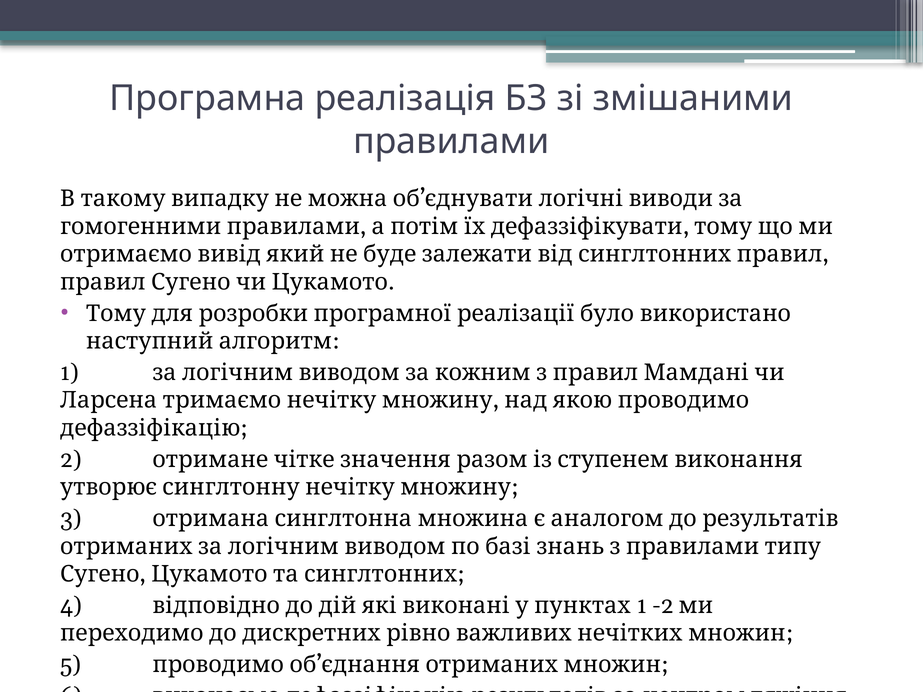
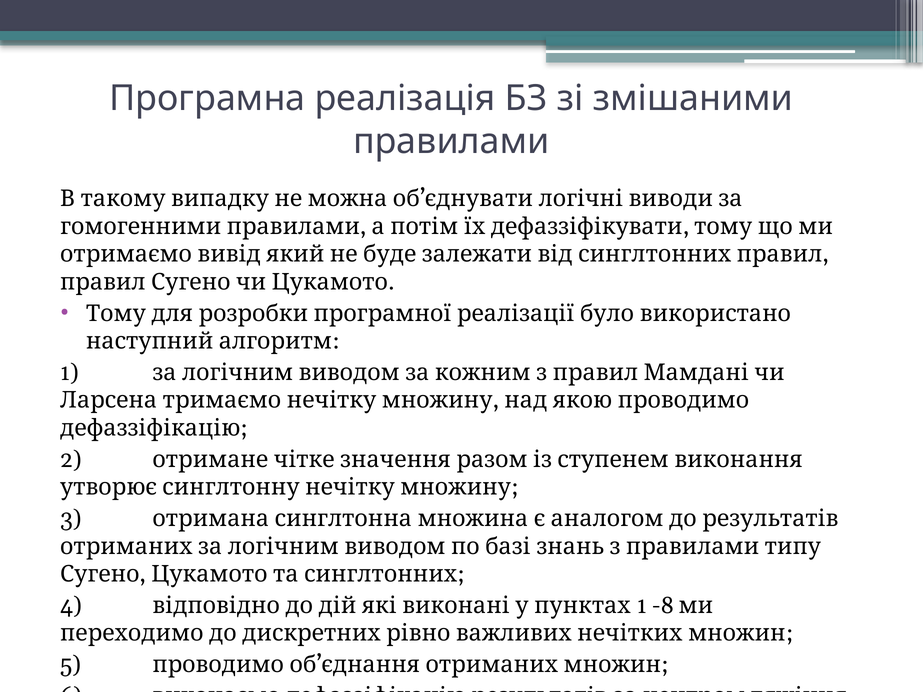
-2: -2 -> -8
